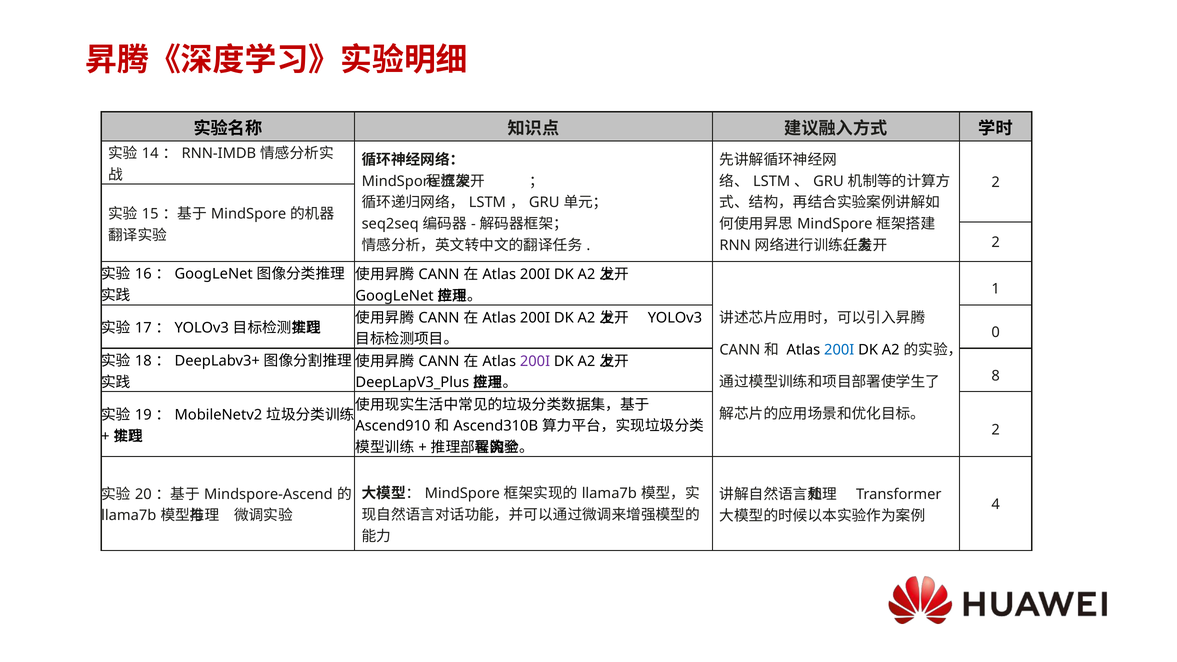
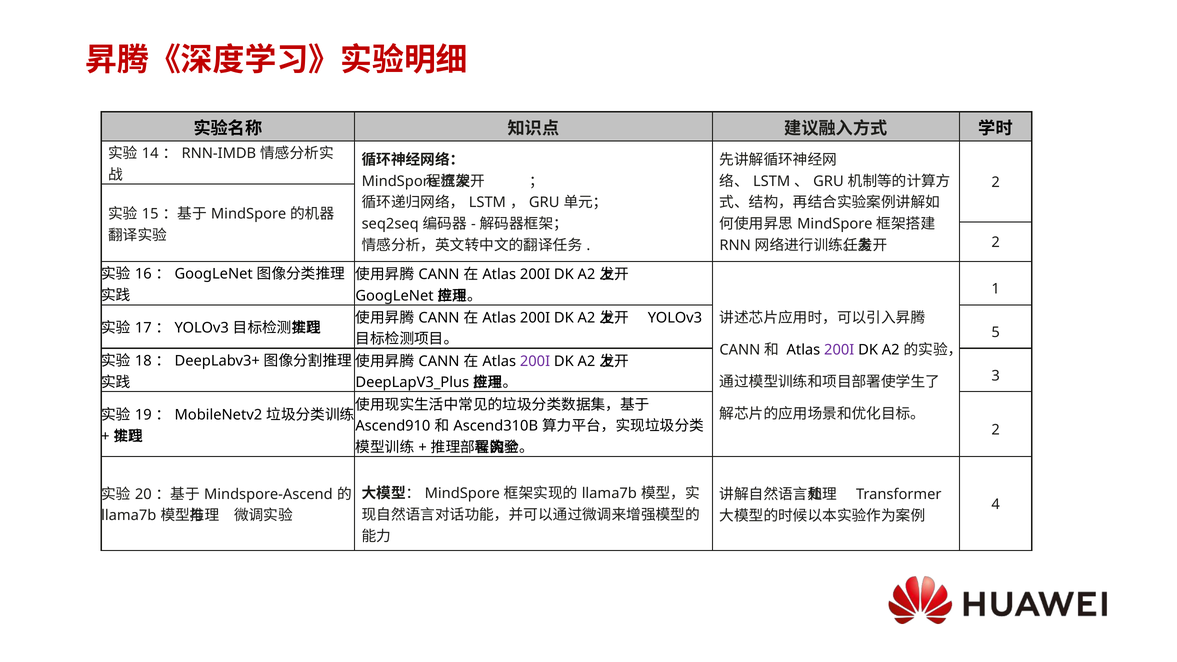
0: 0 -> 5
200I at (839, 350) colour: blue -> purple
8: 8 -> 3
